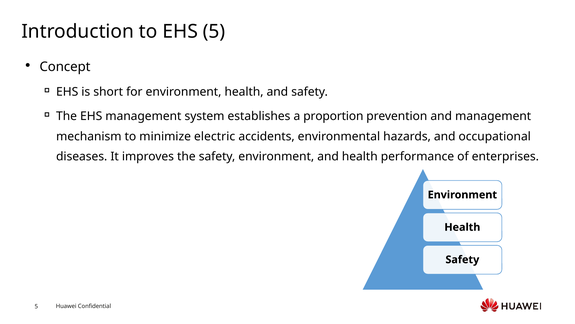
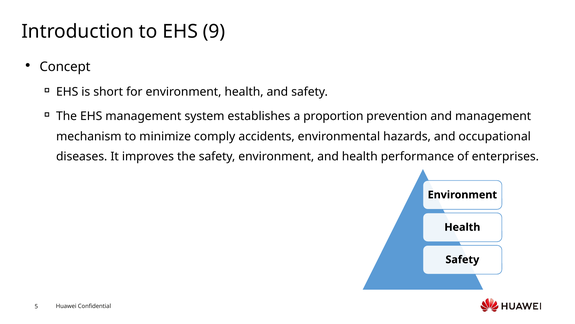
EHS 5: 5 -> 9
electric: electric -> comply
